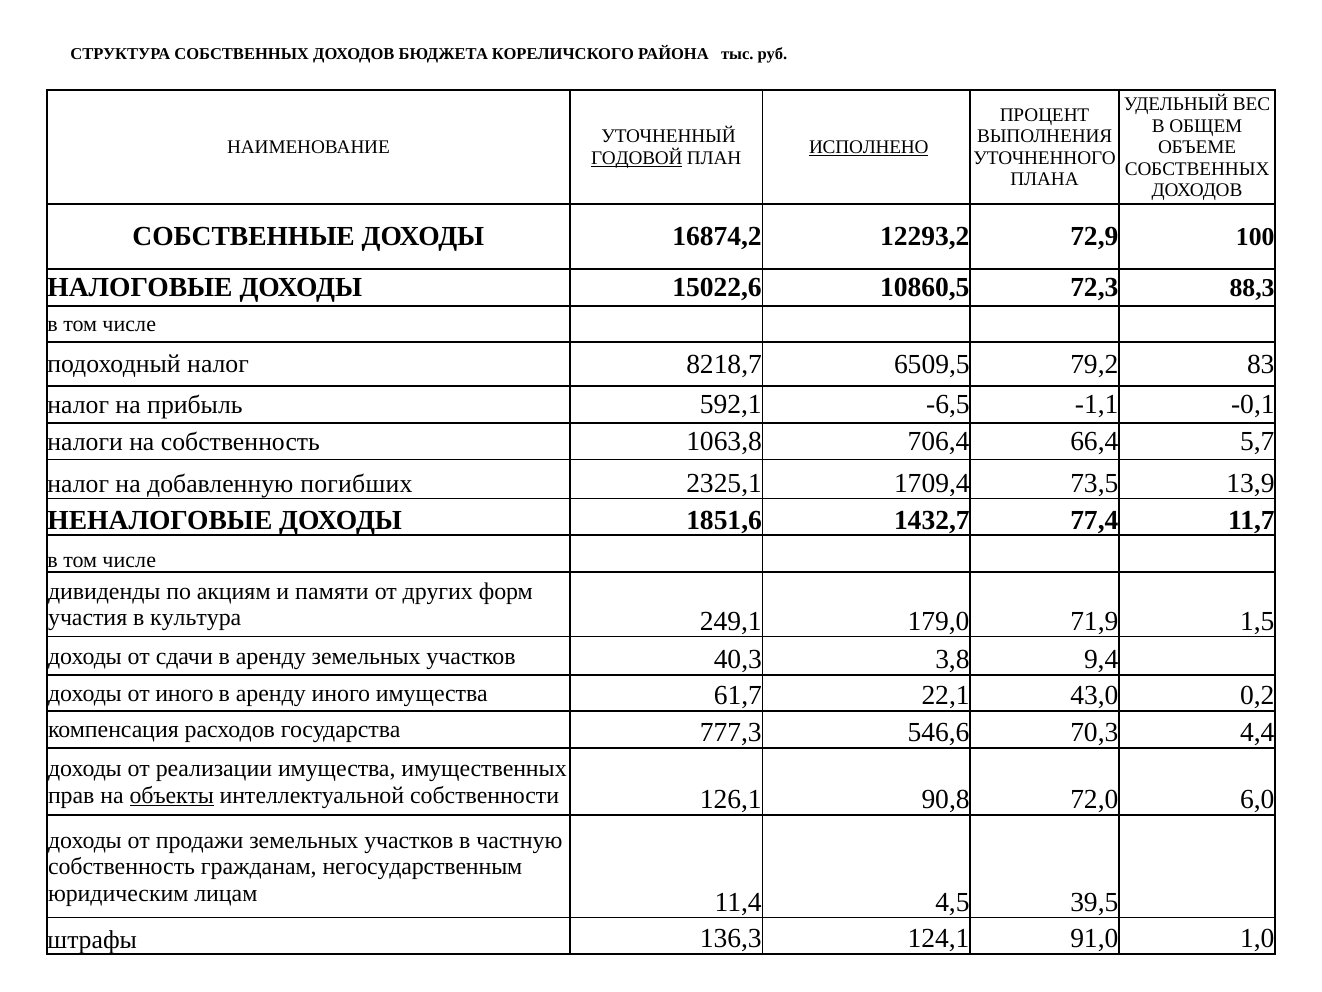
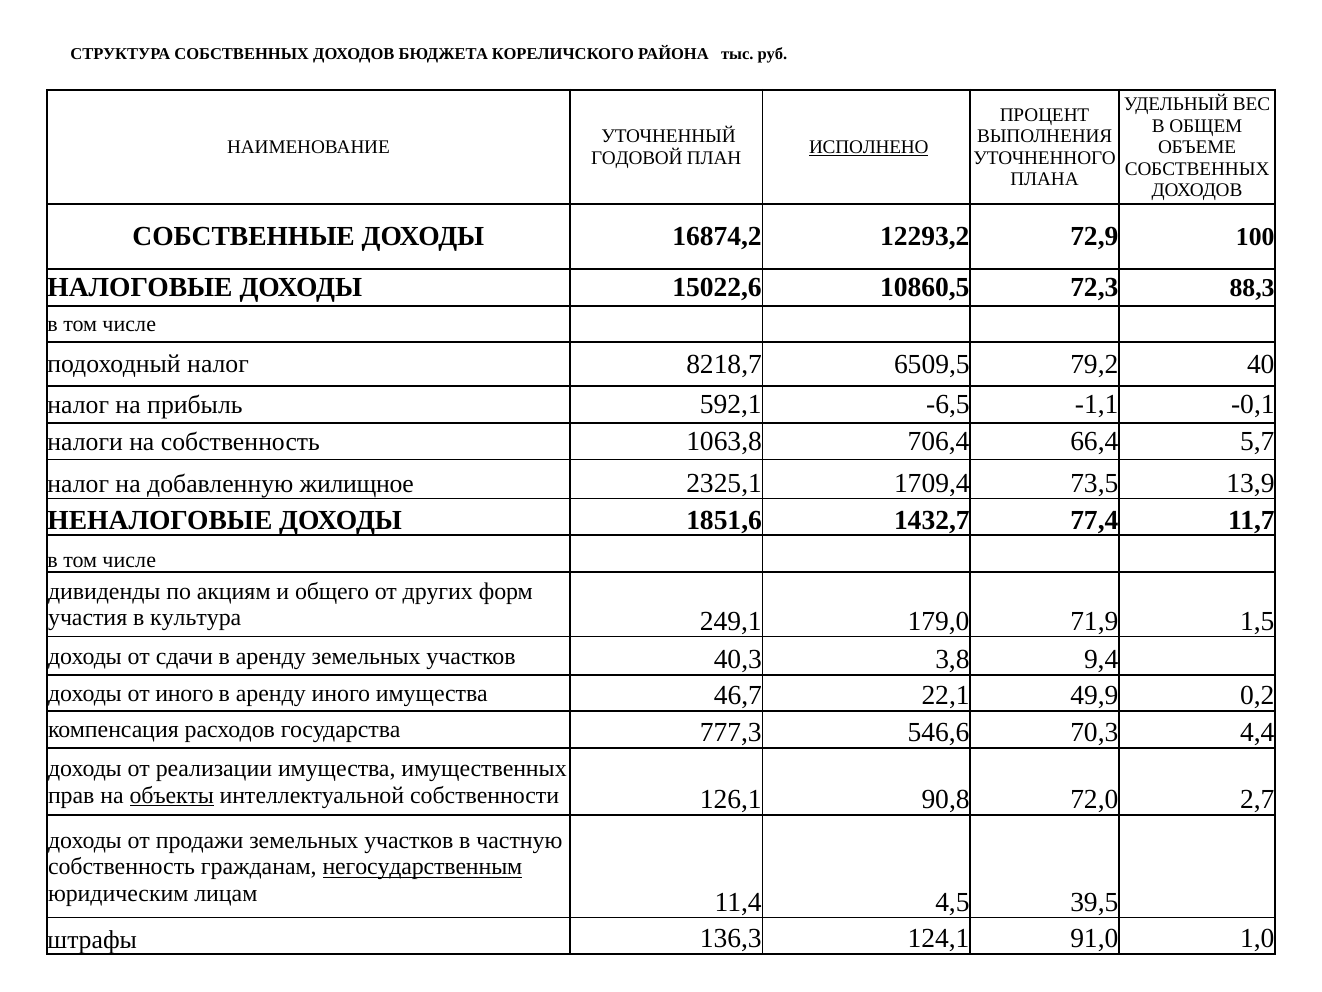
ГОДОВОЙ underline: present -> none
83: 83 -> 40
погибших: погибших -> жилищное
памяти: памяти -> общего
61,7: 61,7 -> 46,7
43,0: 43,0 -> 49,9
6,0: 6,0 -> 2,7
негосударственным underline: none -> present
